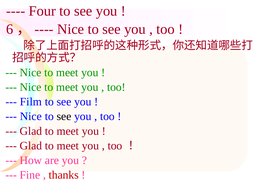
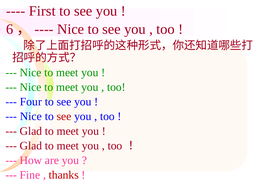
Four: Four -> First
Film: Film -> Four
see at (64, 117) colour: black -> red
